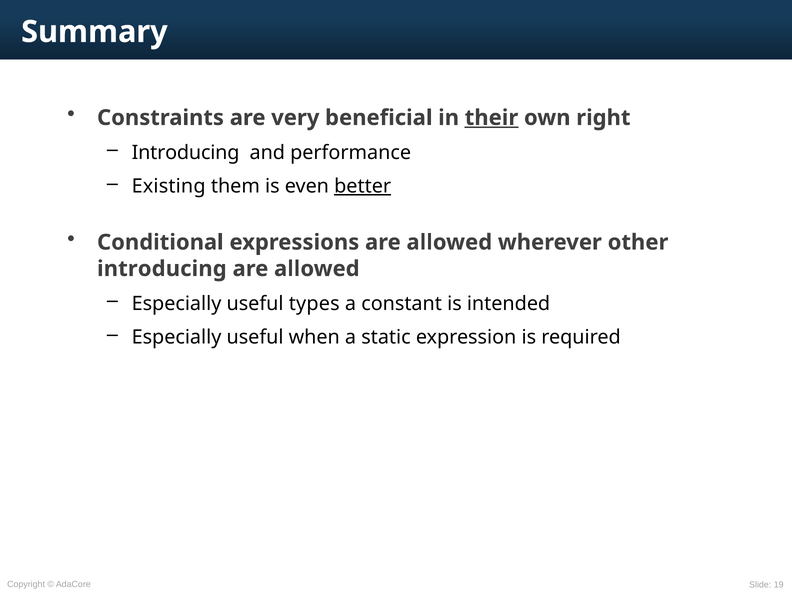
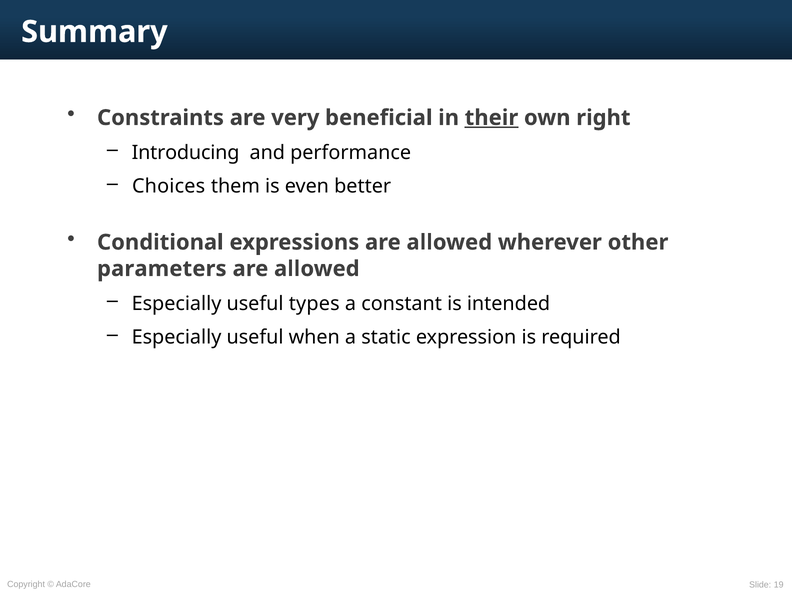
Existing: Existing -> Choices
better underline: present -> none
introducing at (162, 269): introducing -> parameters
